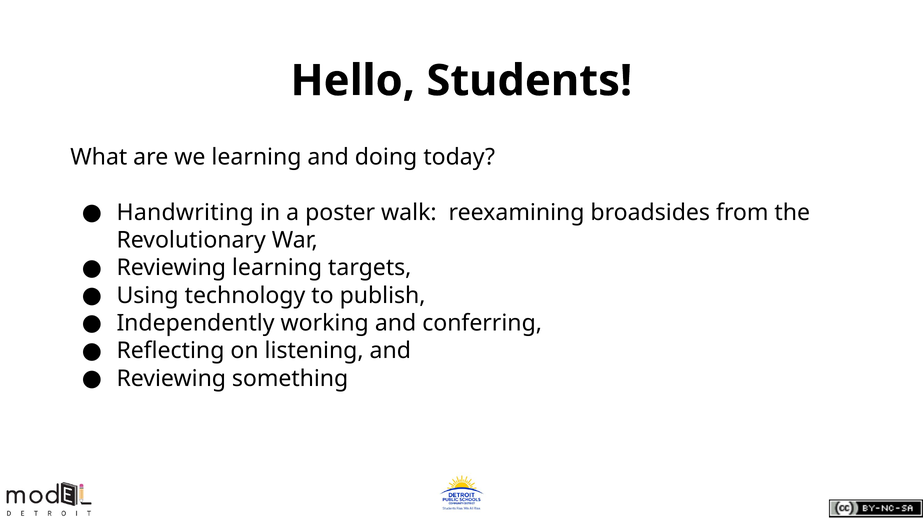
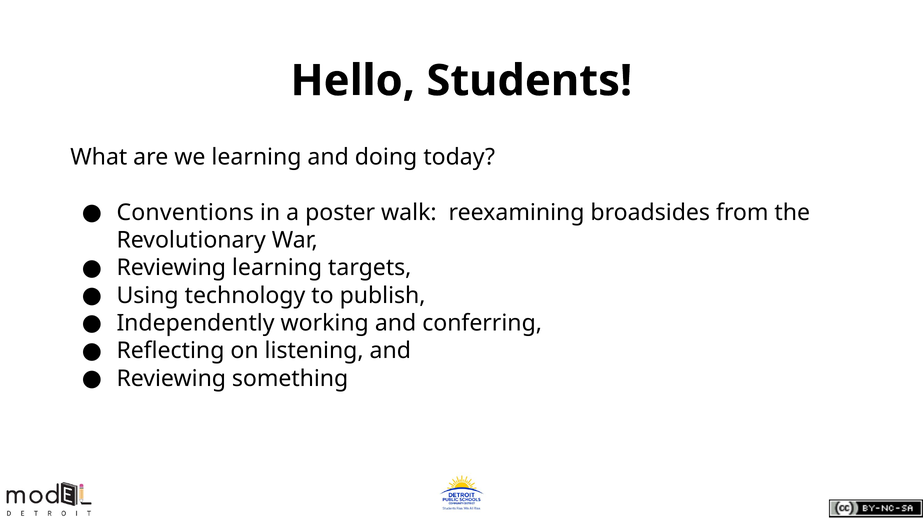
Handwriting: Handwriting -> Conventions
